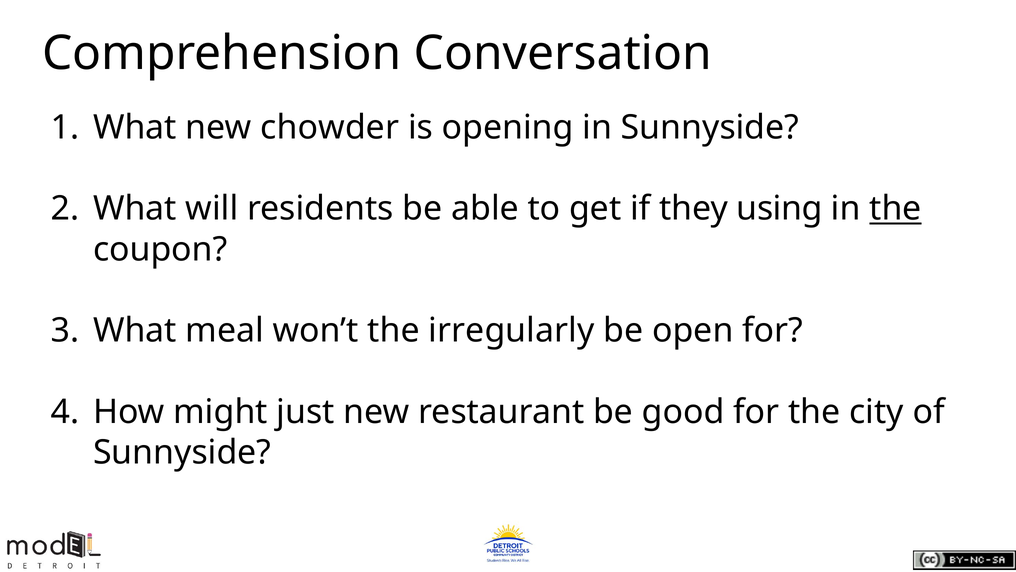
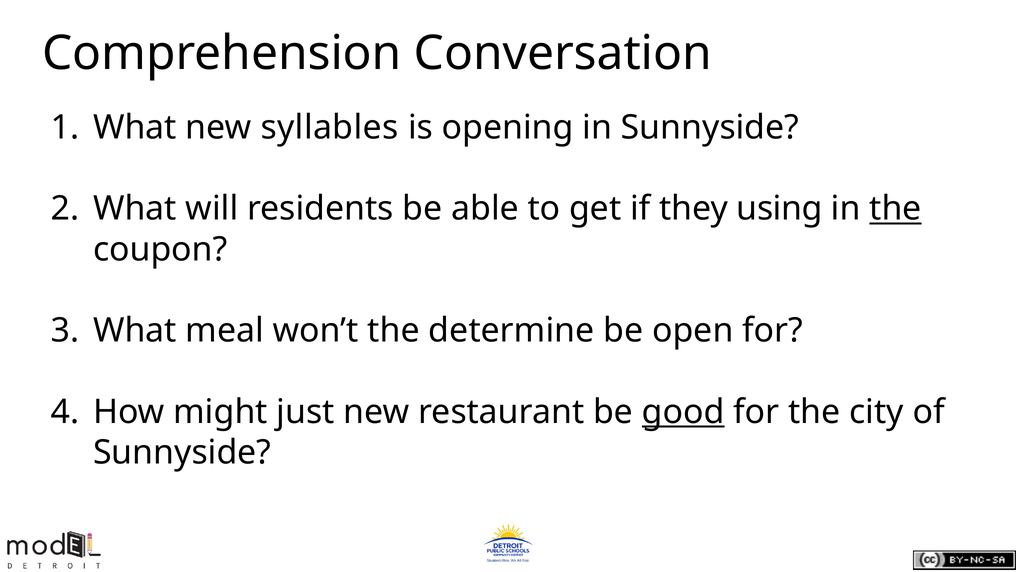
chowder: chowder -> syllables
irregularly: irregularly -> determine
good underline: none -> present
